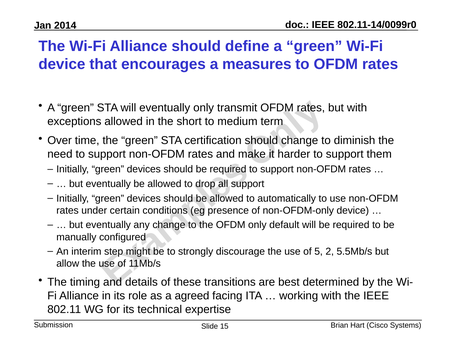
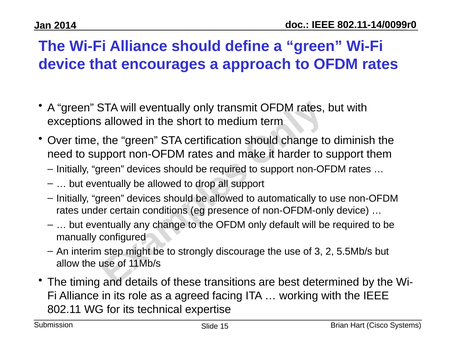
measures: measures -> approach
5: 5 -> 3
